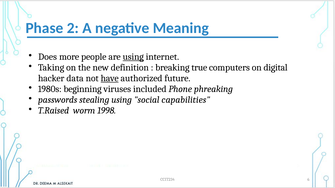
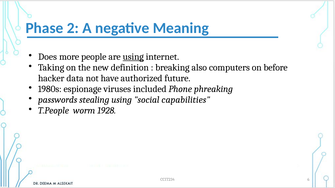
true: true -> also
digital: digital -> before
have underline: present -> none
beginning: beginning -> espionage
T.Raised: T.Raised -> T.People
1998: 1998 -> 1928
